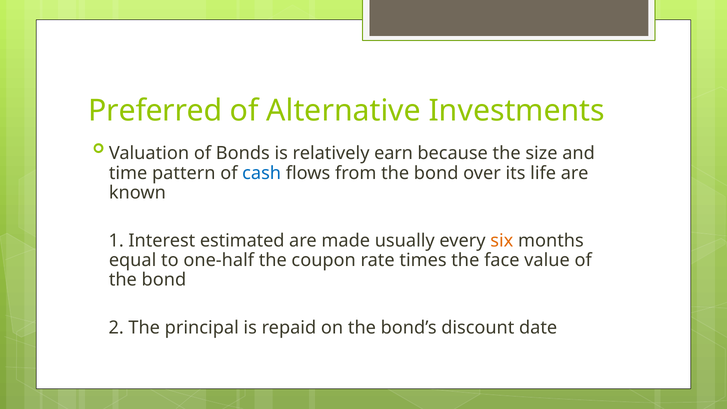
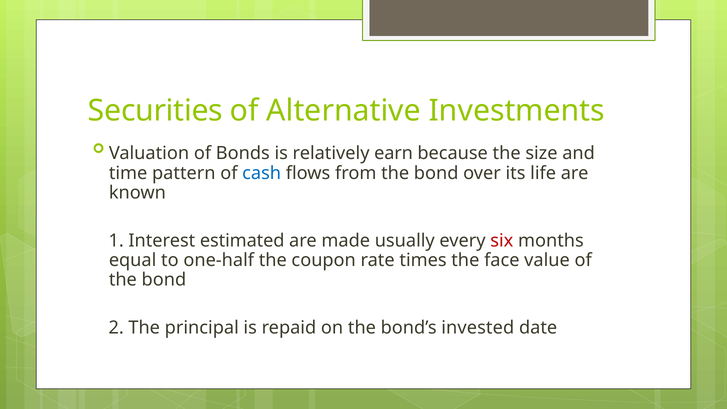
Preferred: Preferred -> Securities
six colour: orange -> red
discount: discount -> invested
